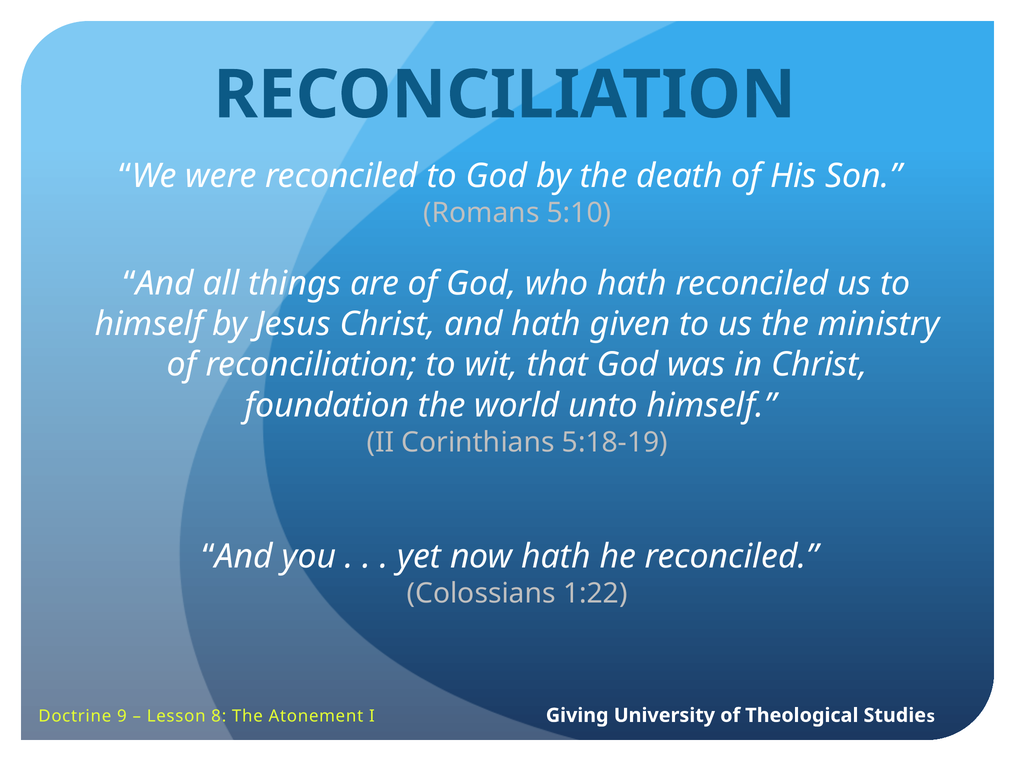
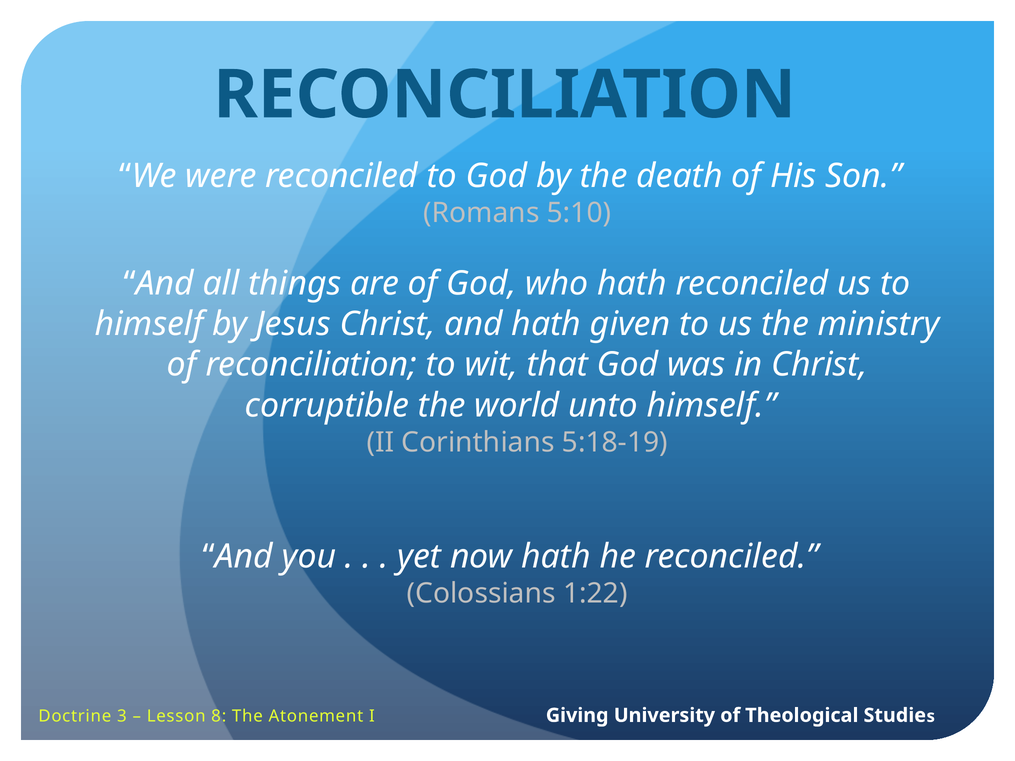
foundation: foundation -> corruptible
9: 9 -> 3
